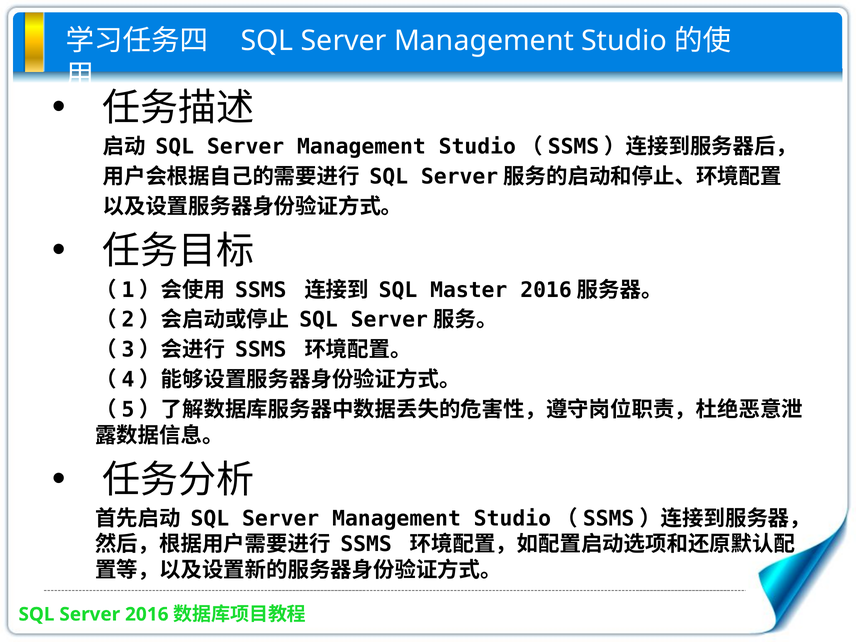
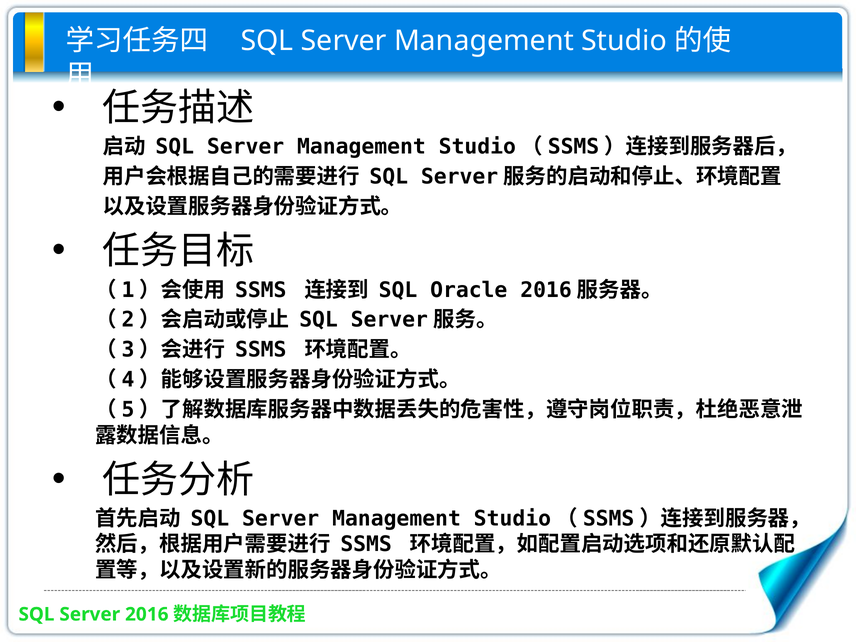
Master: Master -> Oracle
